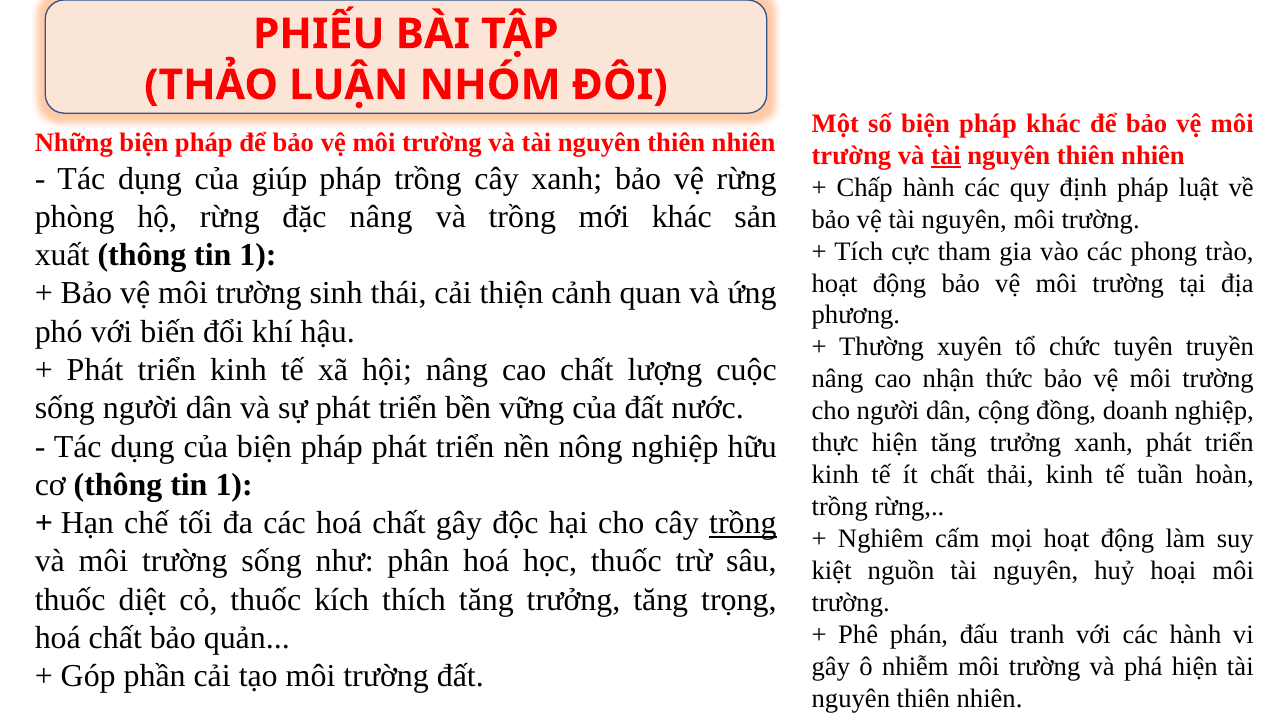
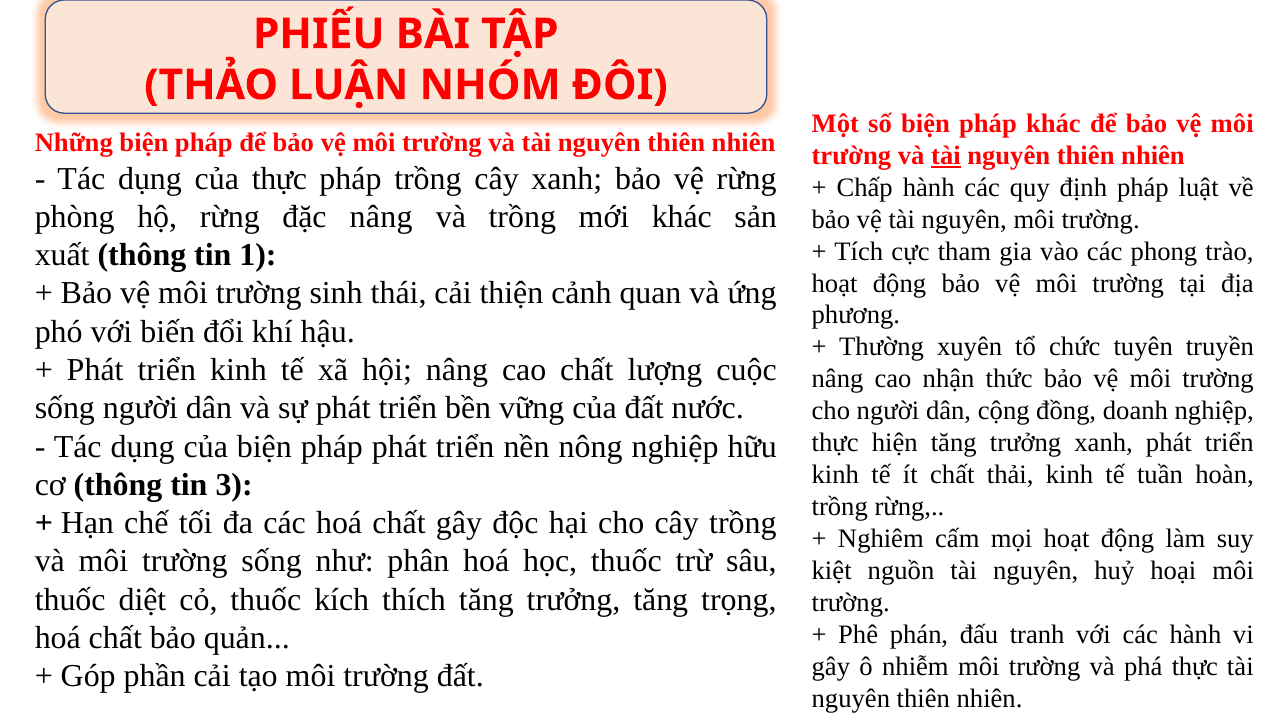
của giúp: giúp -> thực
cơ thông tin 1: 1 -> 3
trồng at (743, 523) underline: present -> none
phá hiện: hiện -> thực
